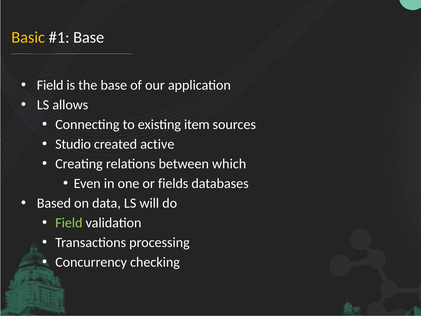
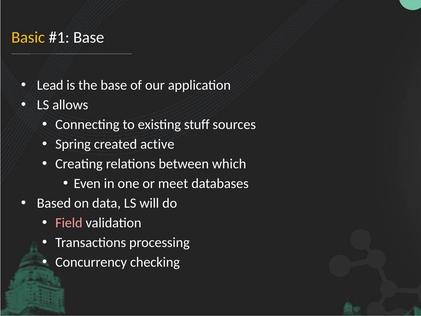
Field at (50, 85): Field -> Lead
item: item -> stuff
Studio: Studio -> Spring
fields: fields -> meet
Field at (69, 223) colour: light green -> pink
